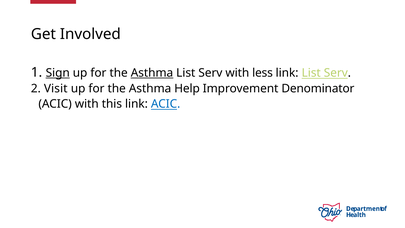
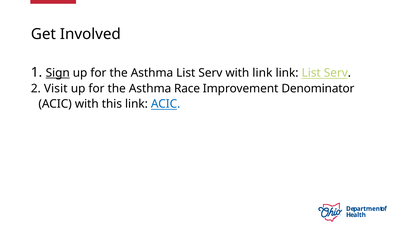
Asthma at (152, 73) underline: present -> none
with less: less -> link
Help: Help -> Race
